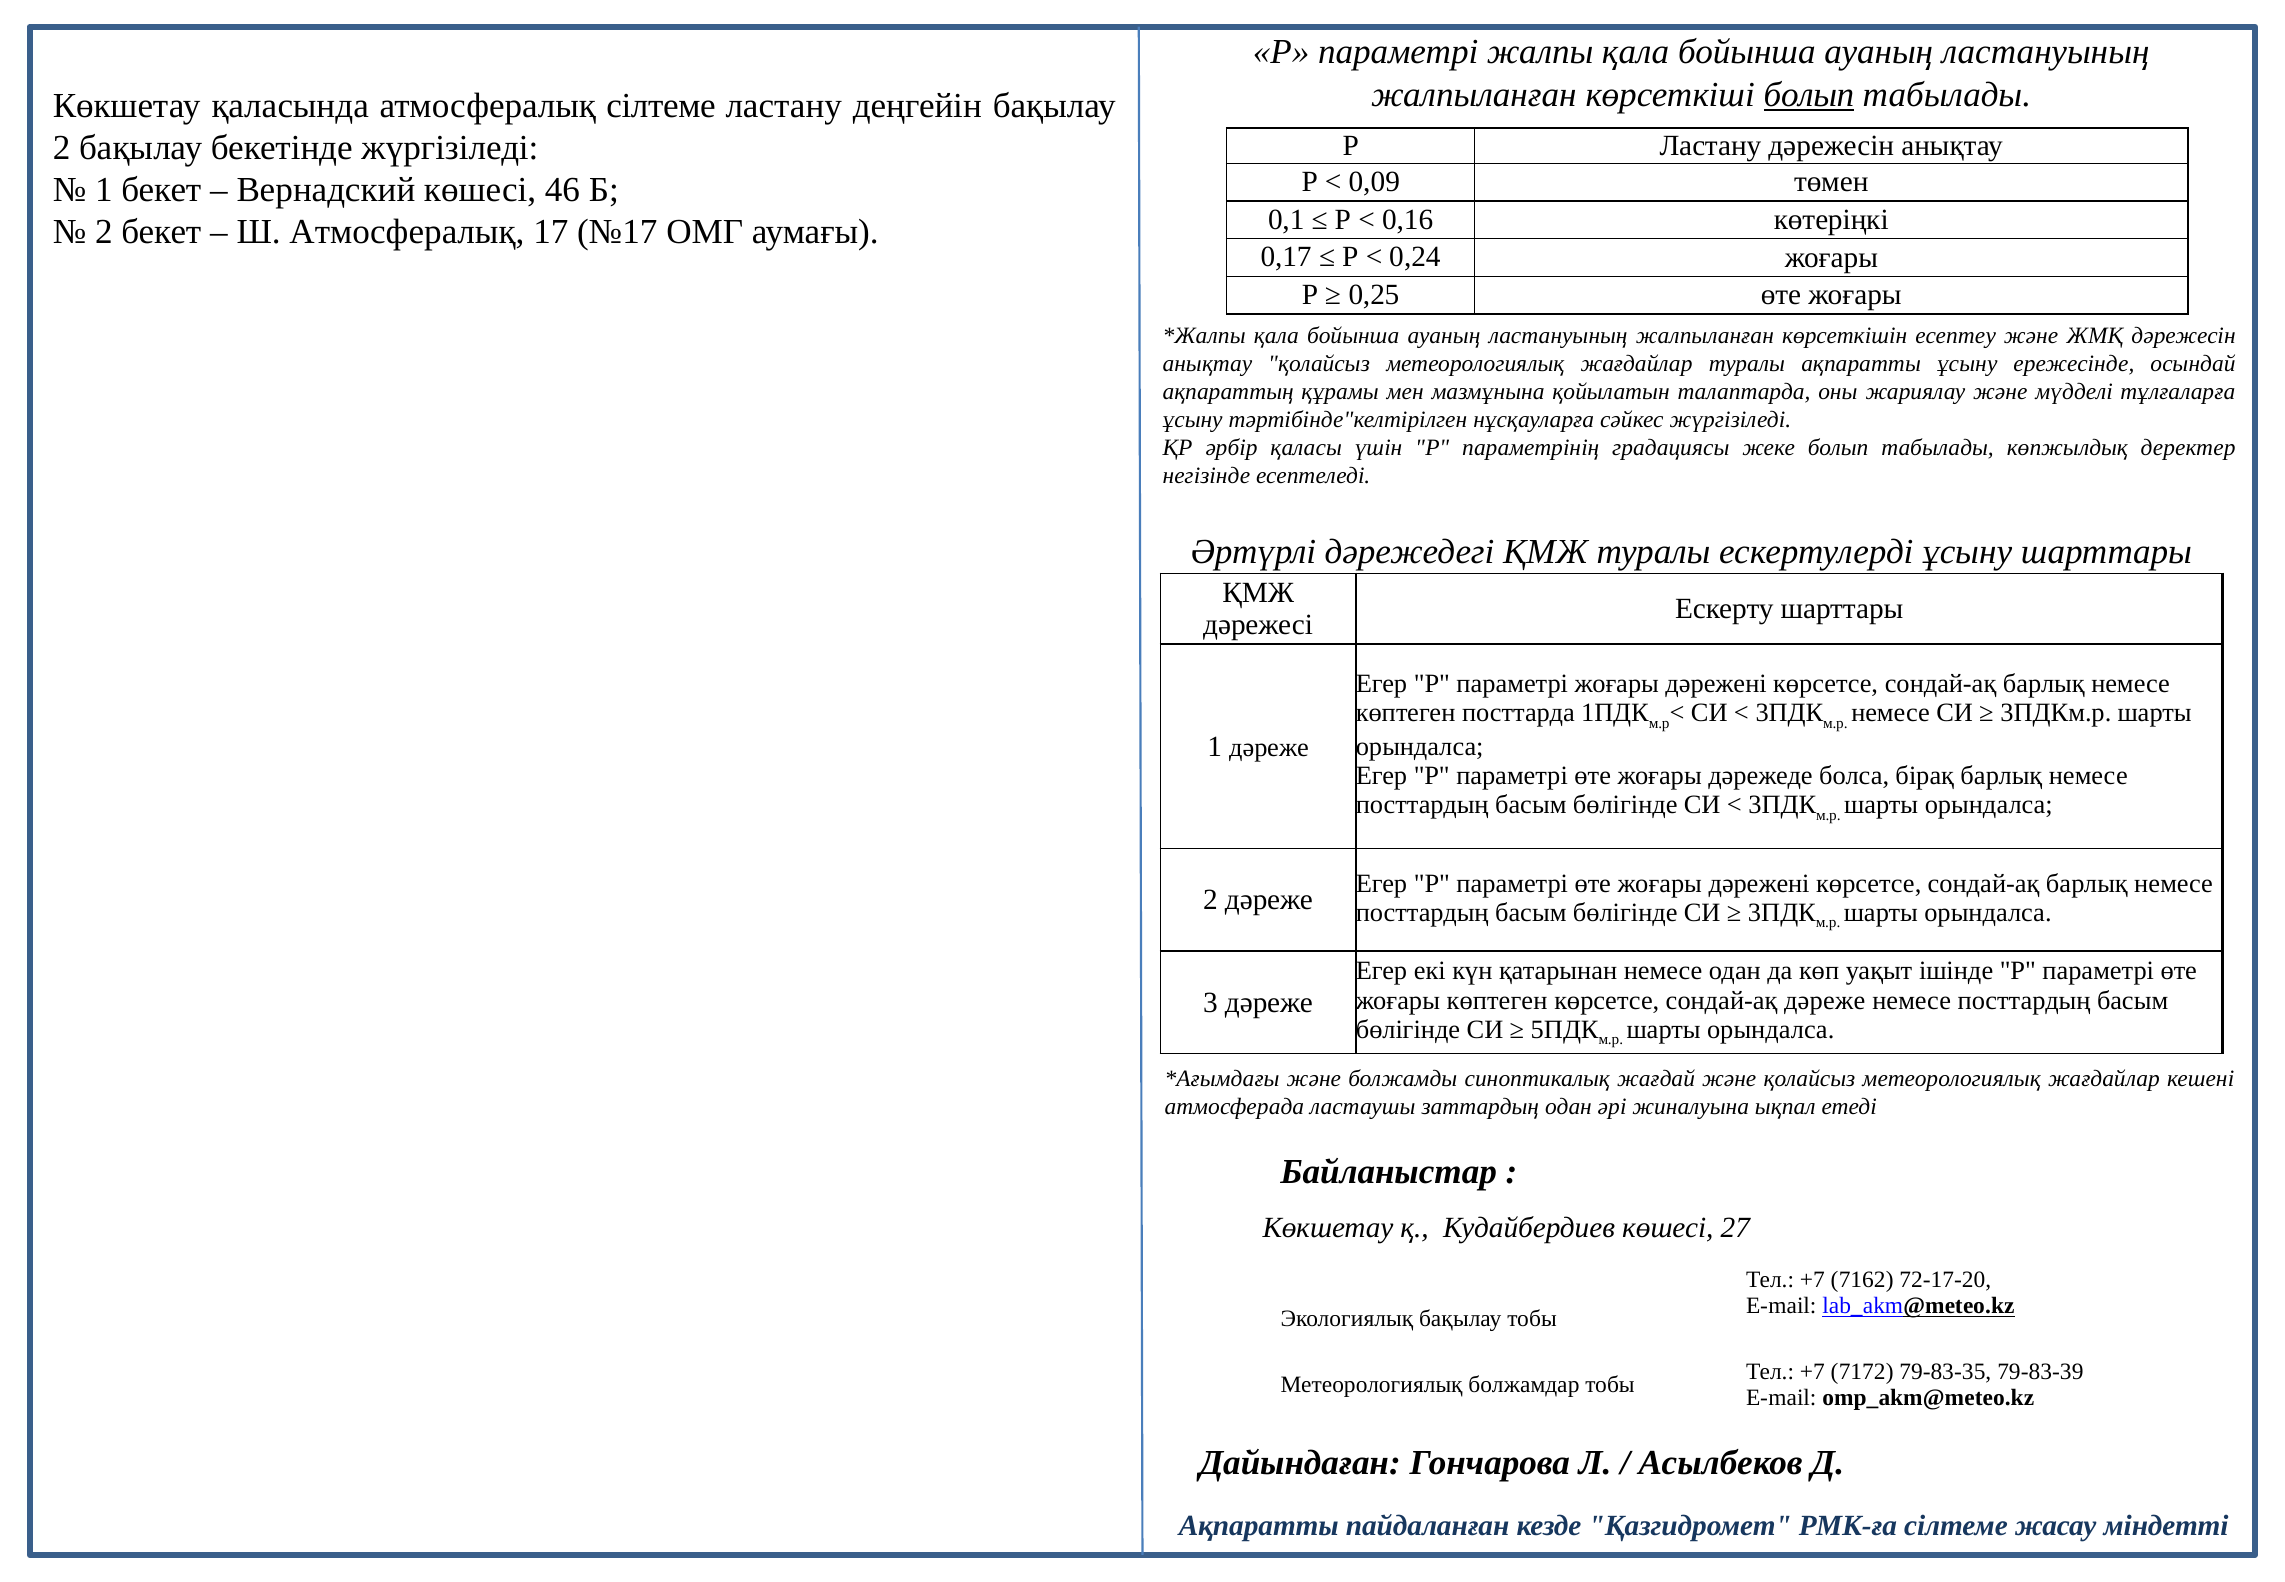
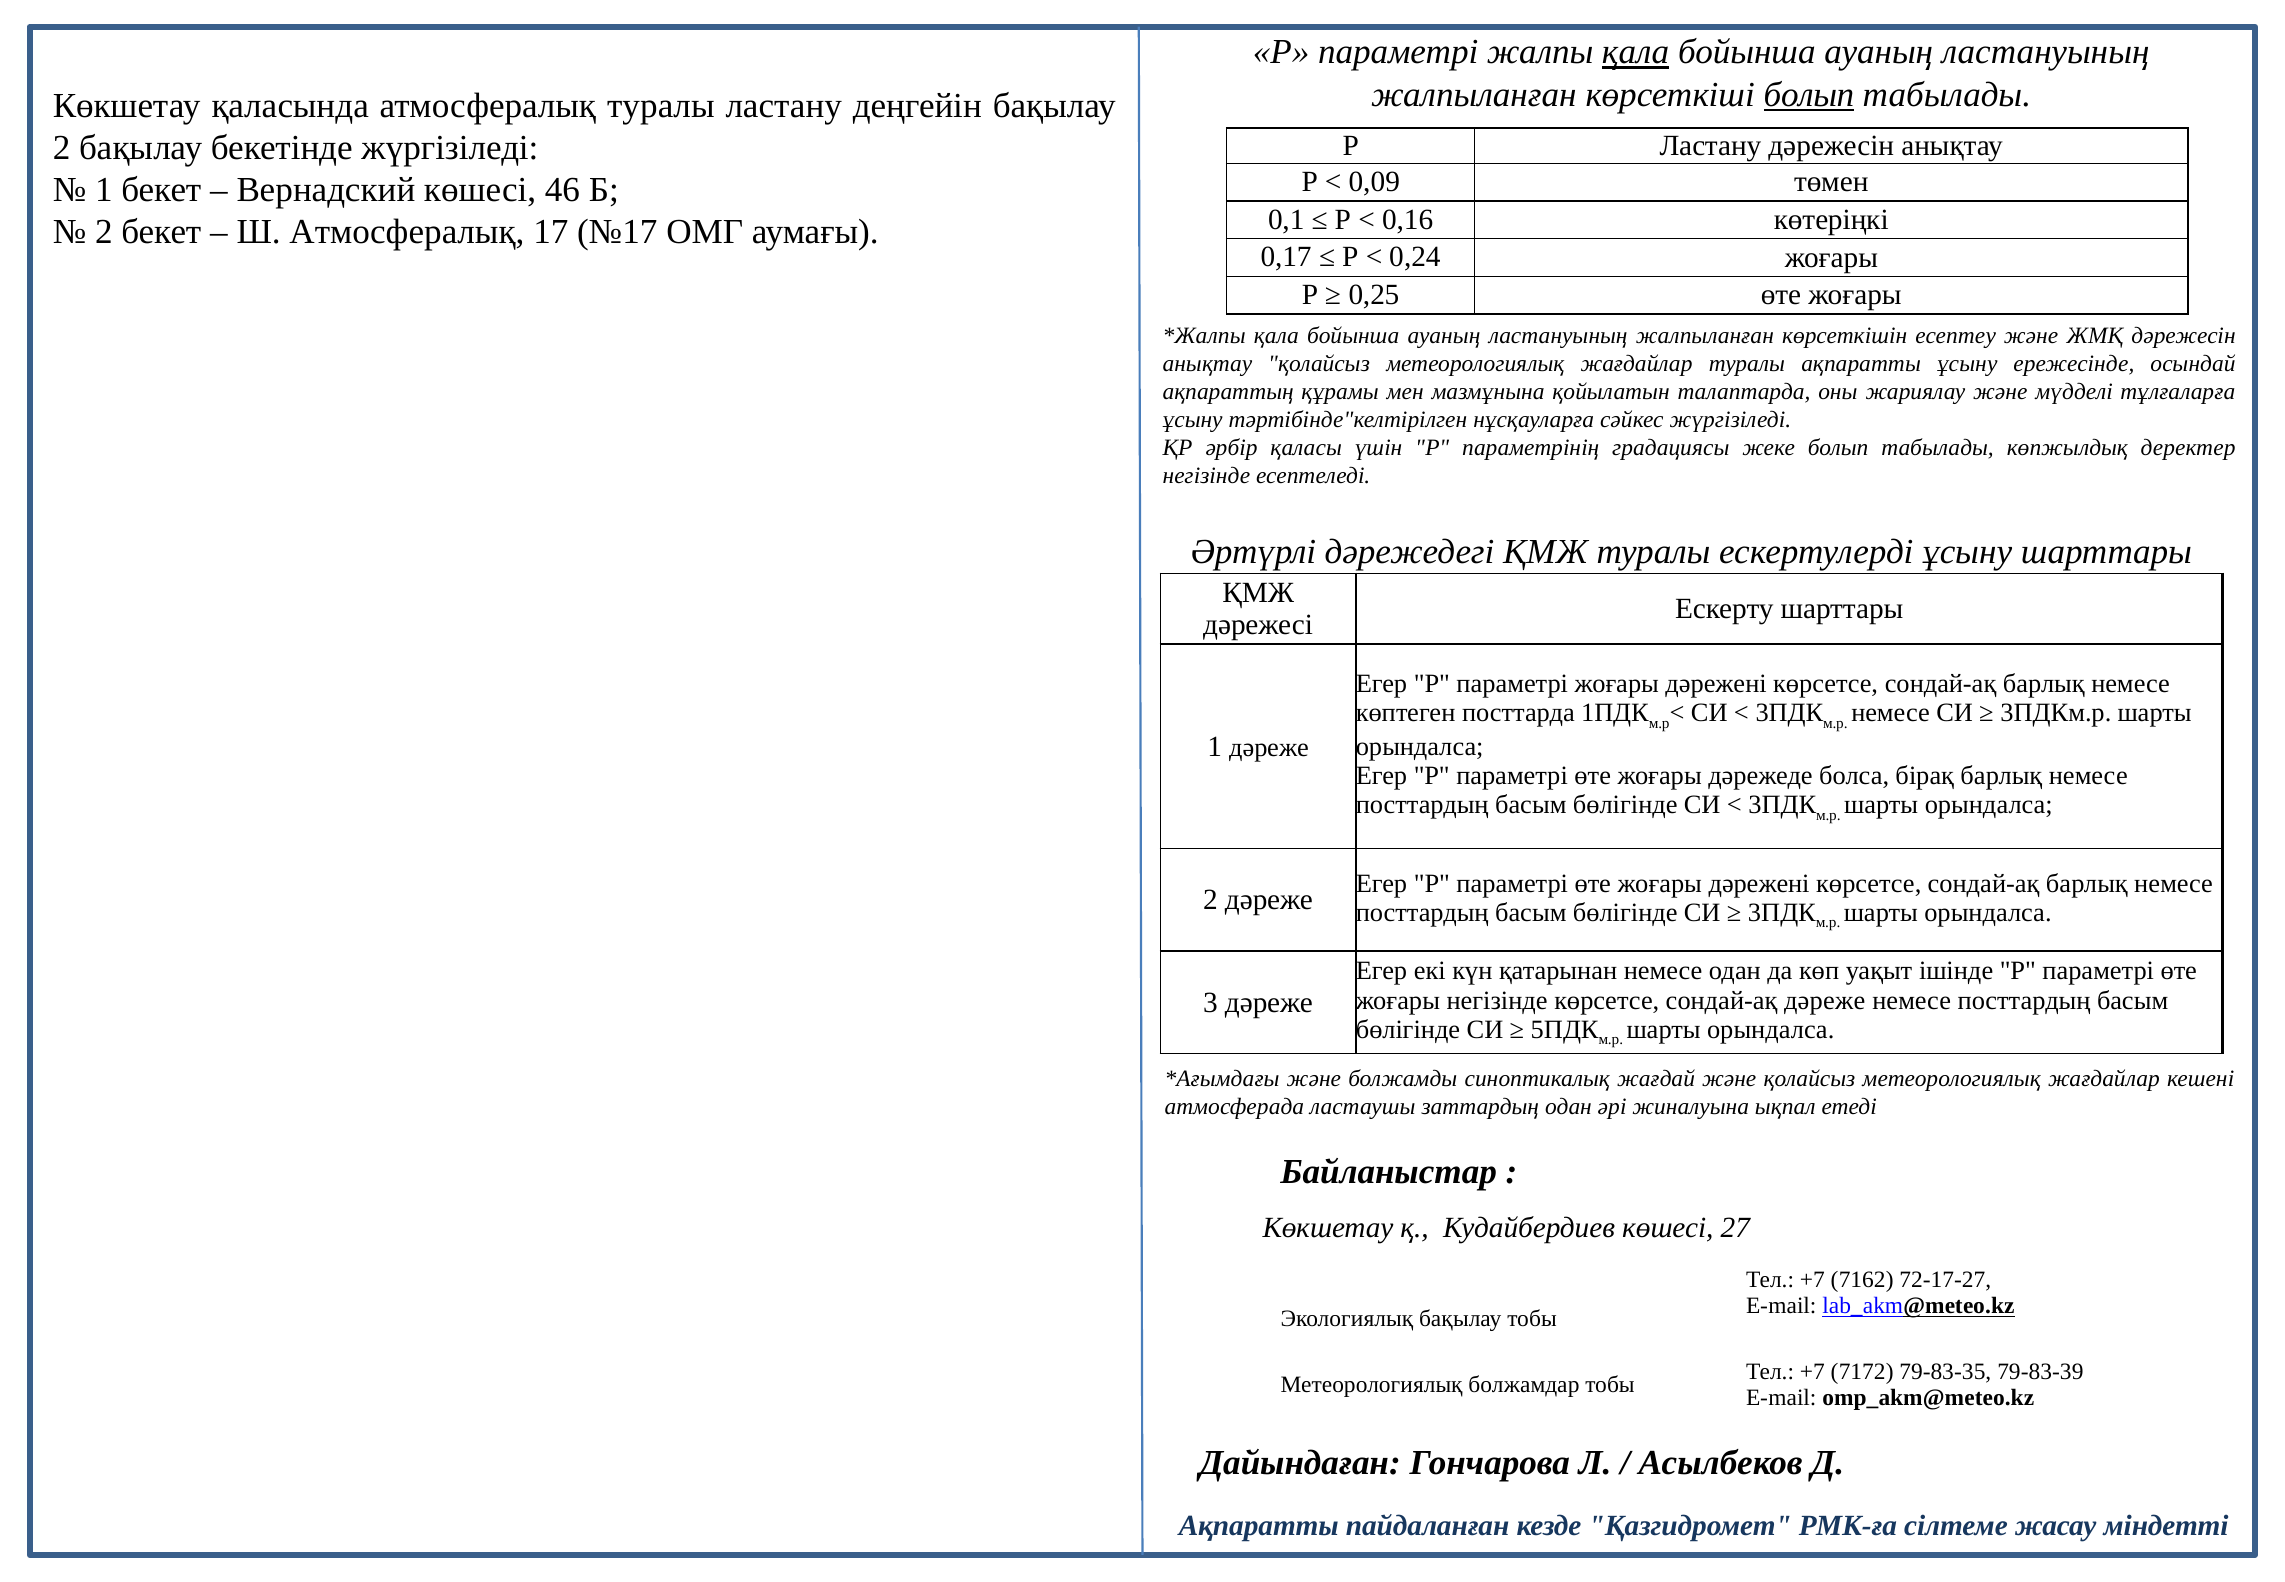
қала at (1636, 52) underline: none -> present
атмосфералық сілтеме: сілтеме -> туралы
жоғары көптеген: көптеген -> негізінде
72-17-20: 72-17-20 -> 72-17-27
